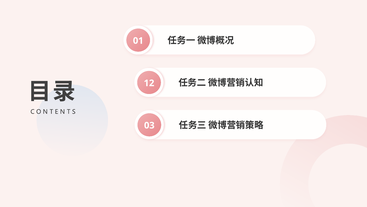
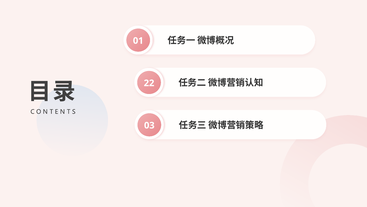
12: 12 -> 22
